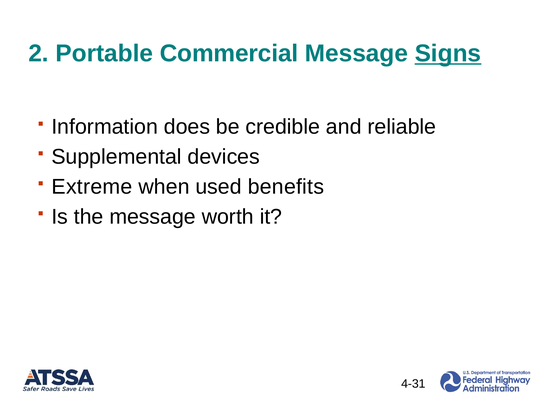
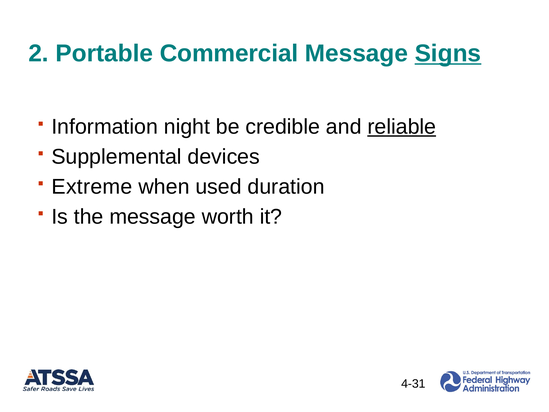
does: does -> night
reliable underline: none -> present
benefits: benefits -> duration
